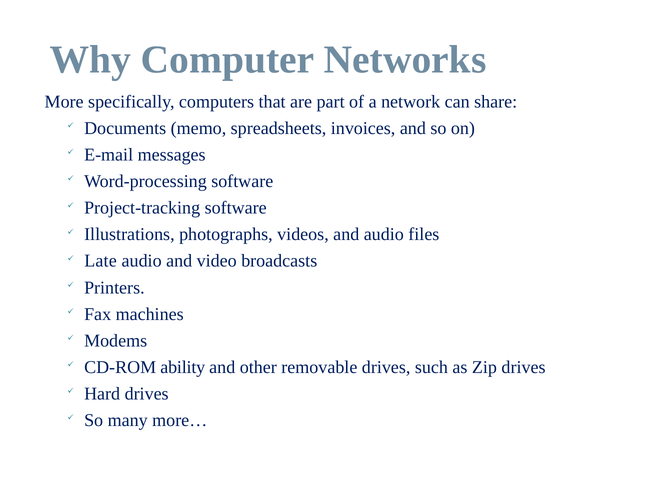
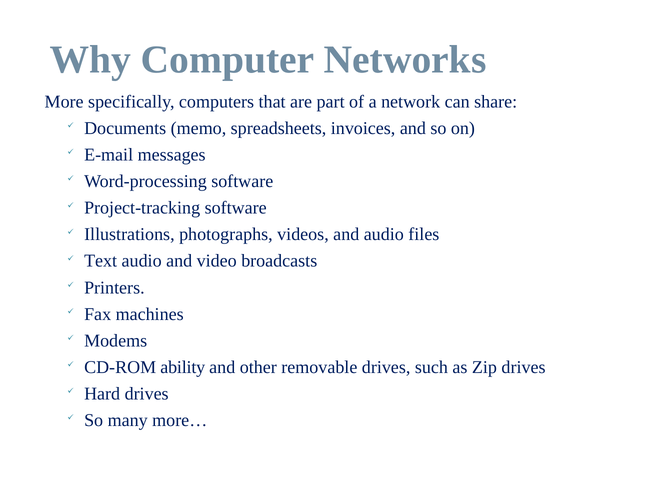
Late: Late -> Text
